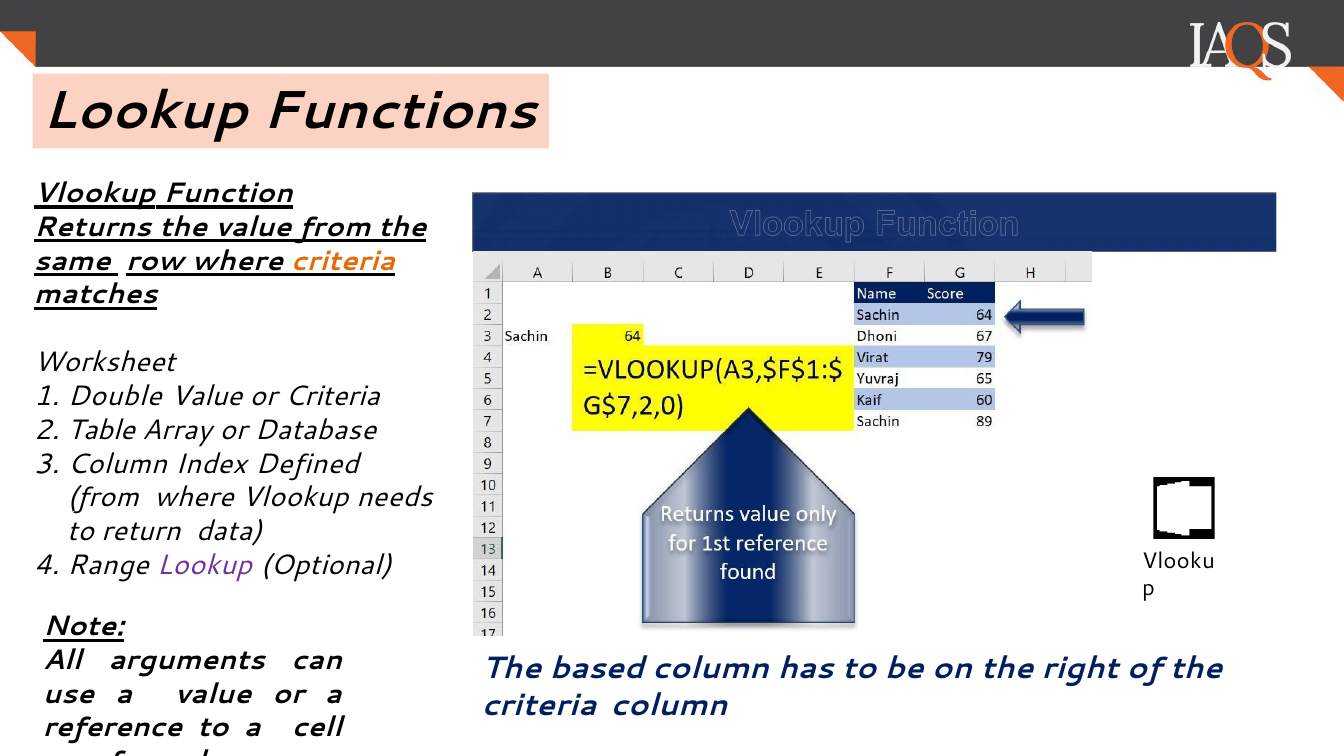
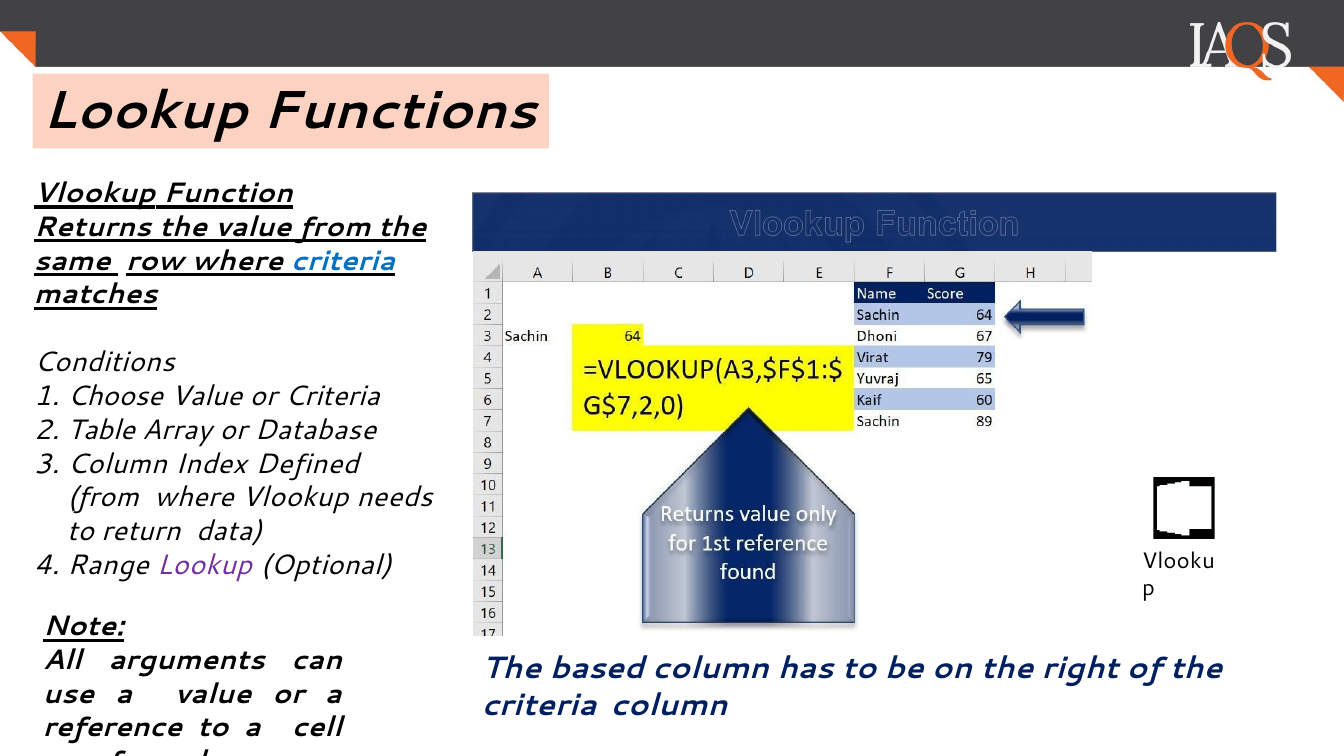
criteria at (343, 261) colour: orange -> blue
Worksheet: Worksheet -> Conditions
Double: Double -> Choose
